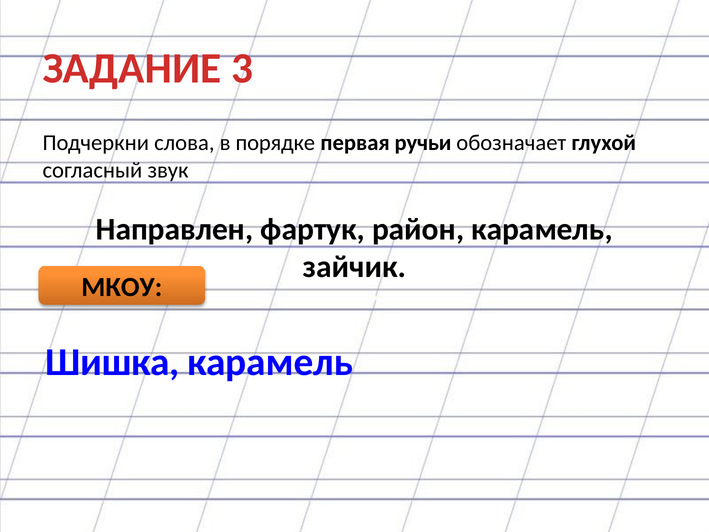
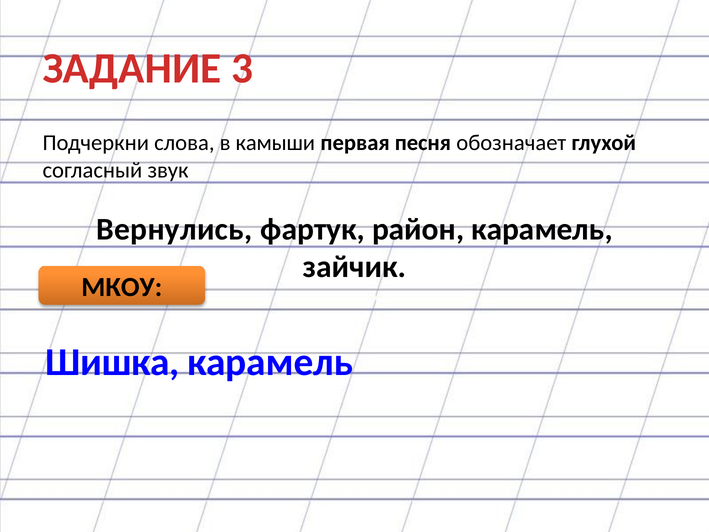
порядке: порядке -> камыши
ручьи: ручьи -> песня
Направлен: Направлен -> Вернулись
